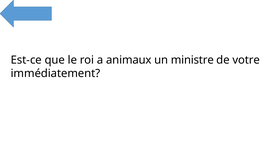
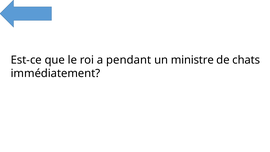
animaux: animaux -> pendant
votre: votre -> chats
